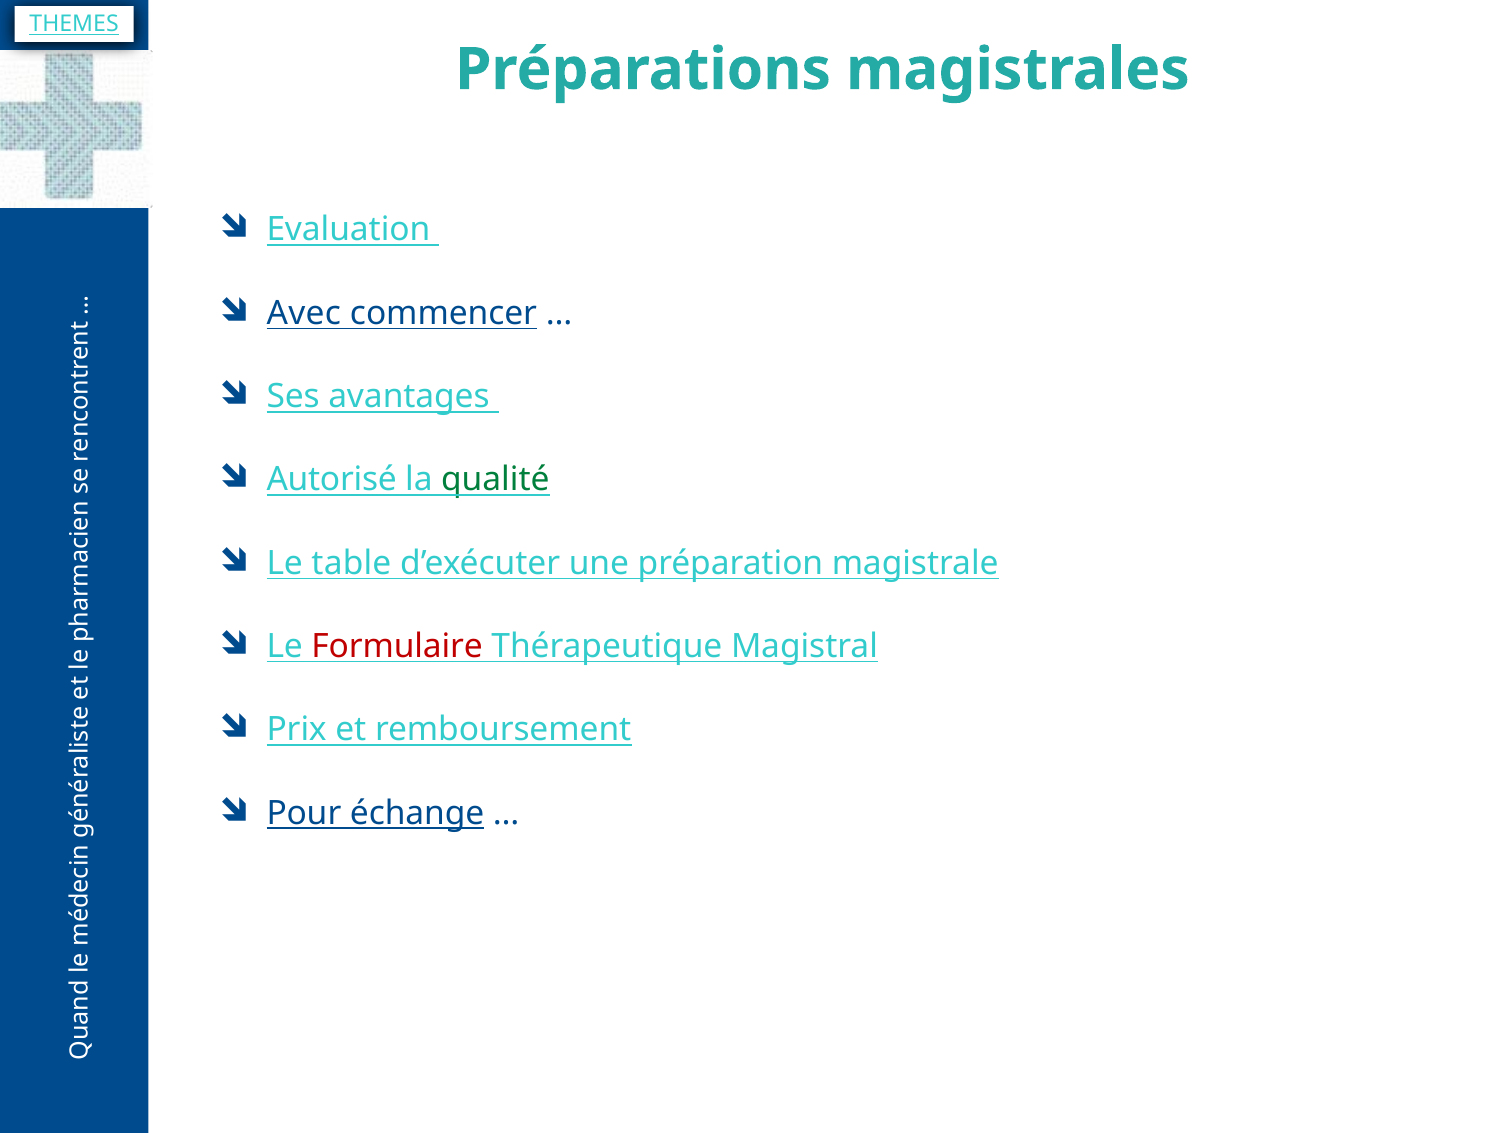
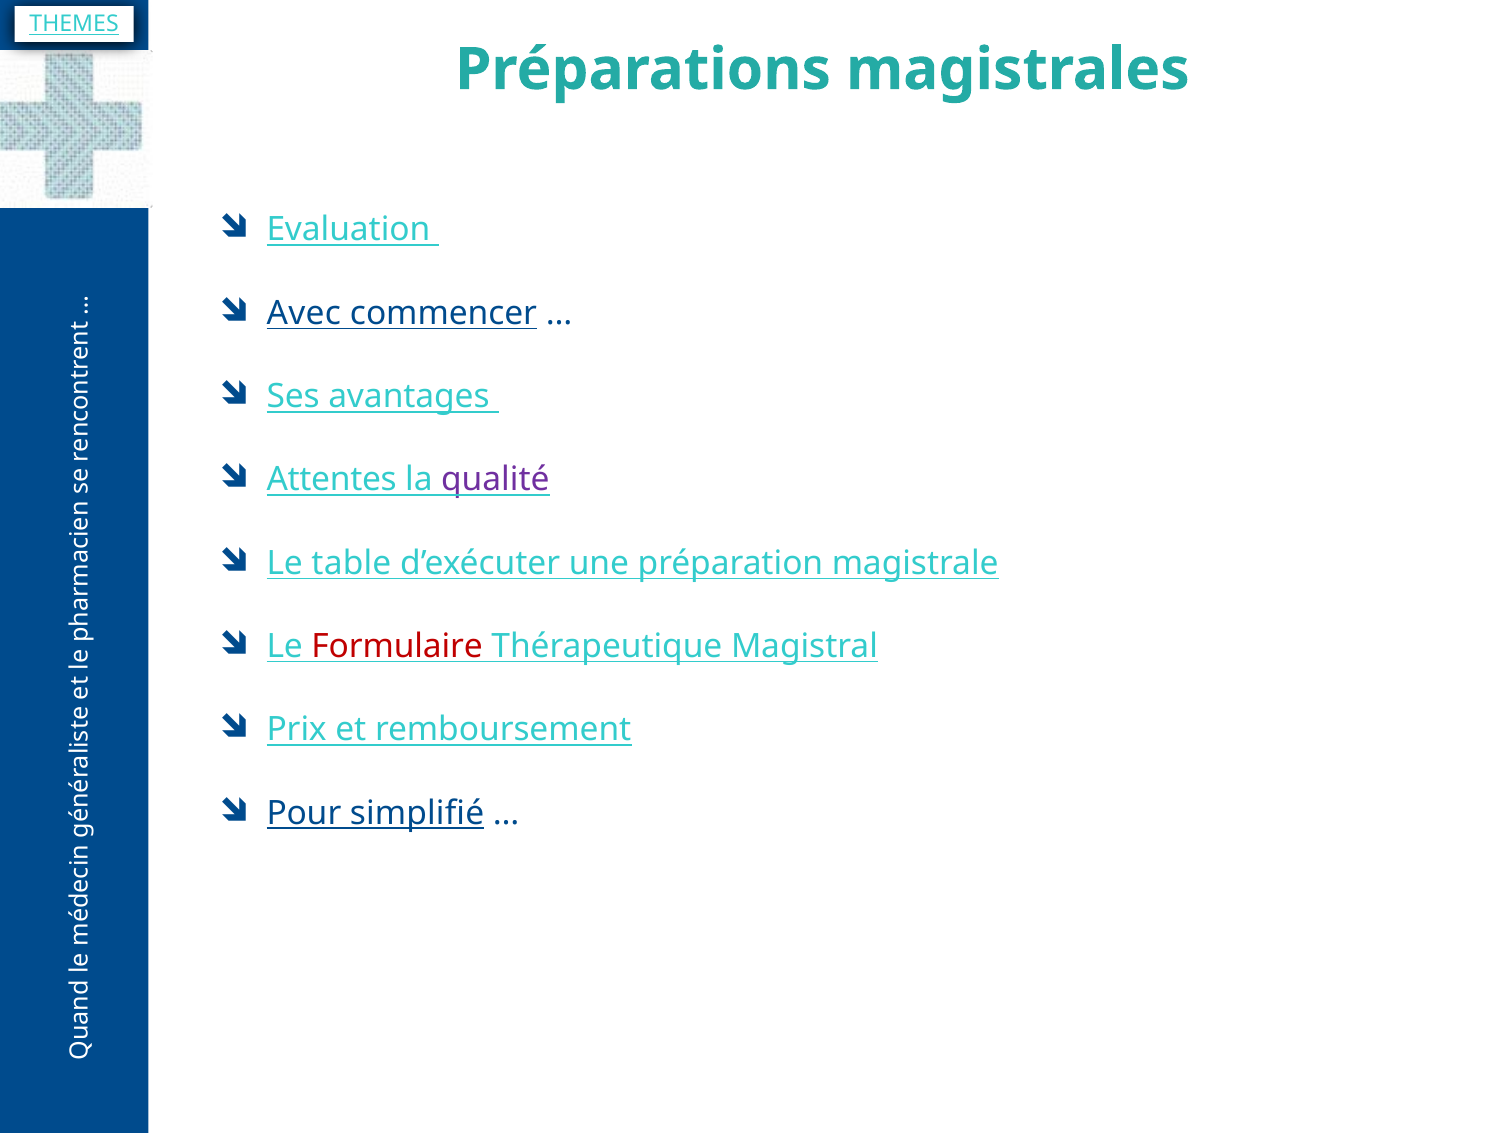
Autorisé: Autorisé -> Attentes
qualité colour: green -> purple
échange: échange -> simplifié
